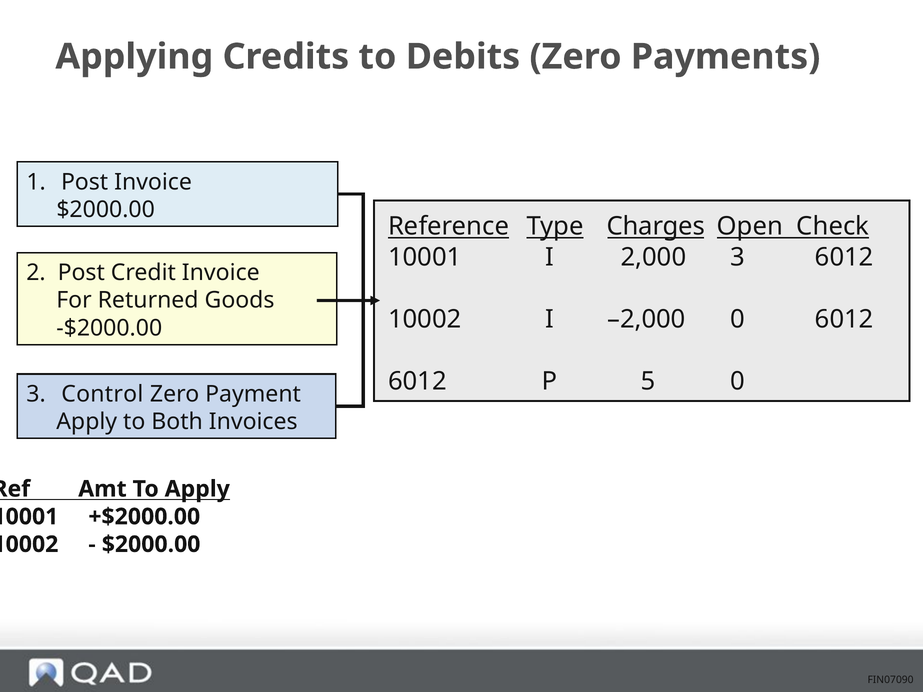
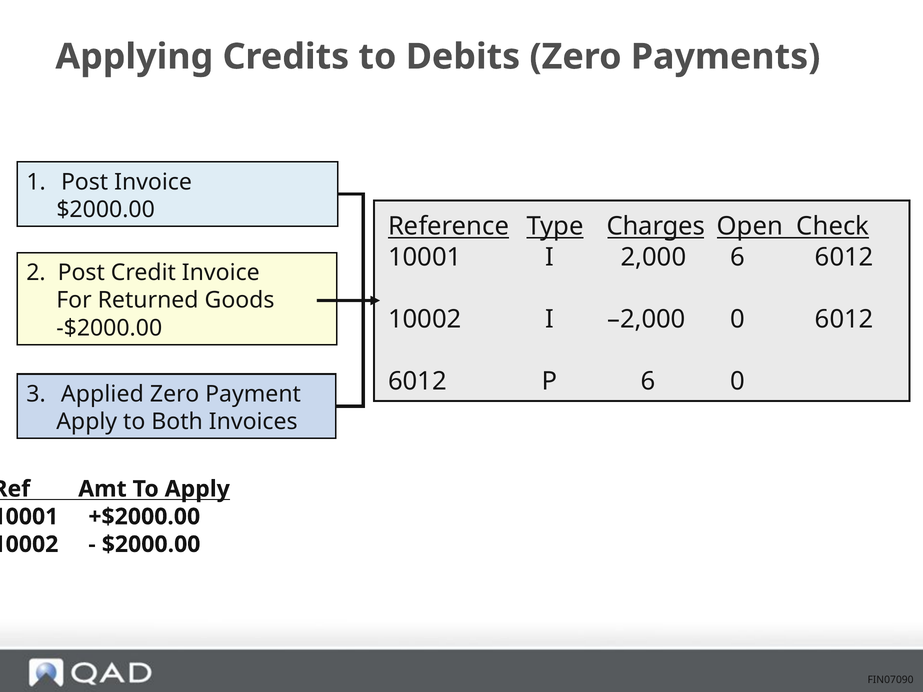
2,000 3: 3 -> 6
P 5: 5 -> 6
Control: Control -> Applied
